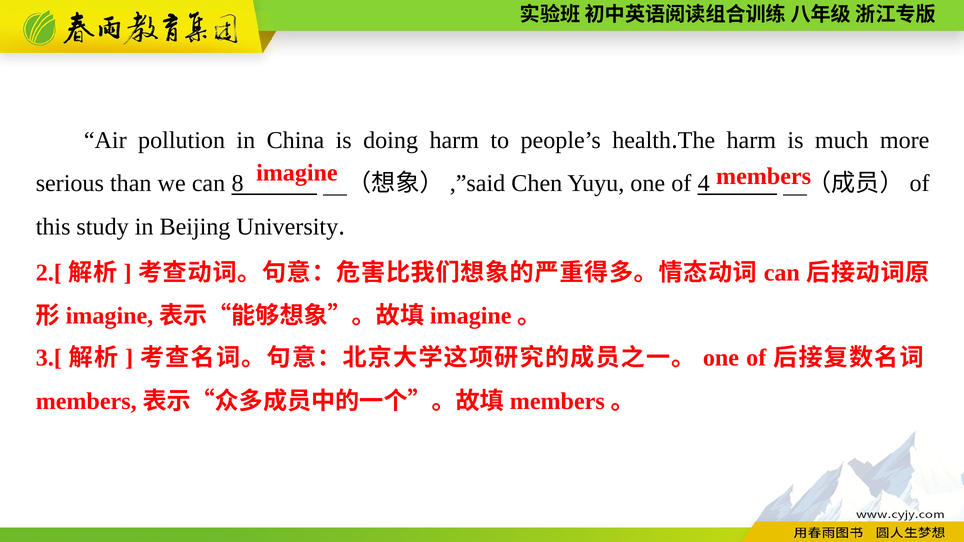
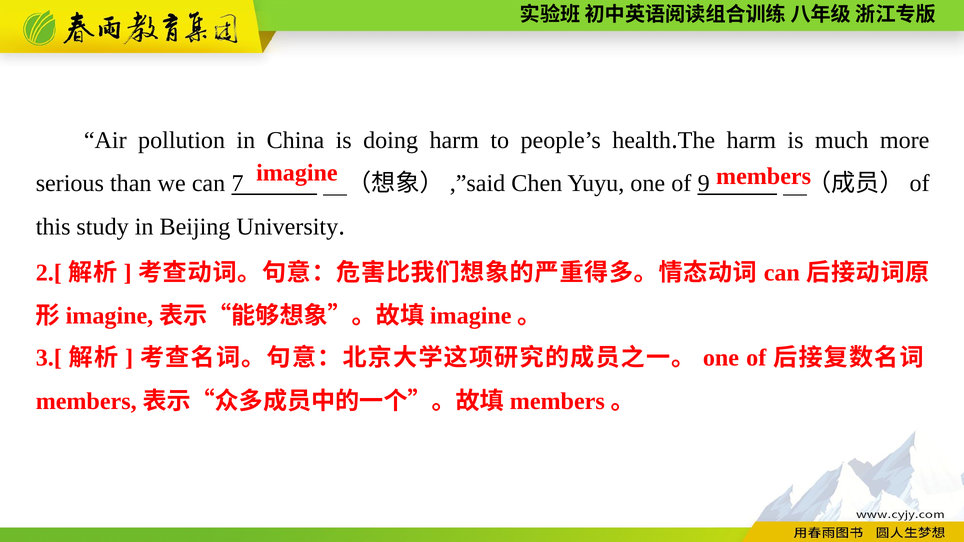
8: 8 -> 7
4: 4 -> 9
